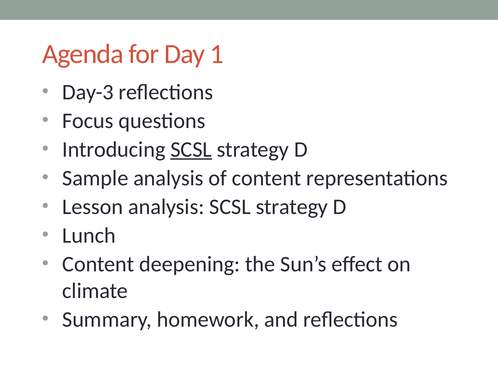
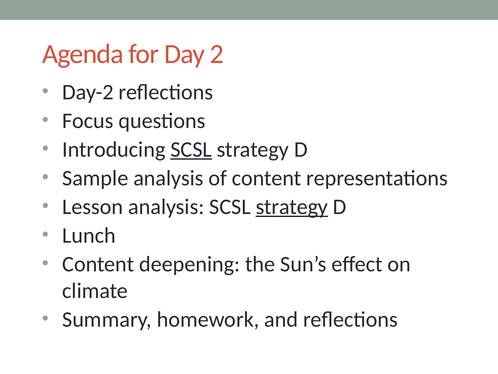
1: 1 -> 2
Day-3: Day-3 -> Day-2
strategy at (292, 207) underline: none -> present
